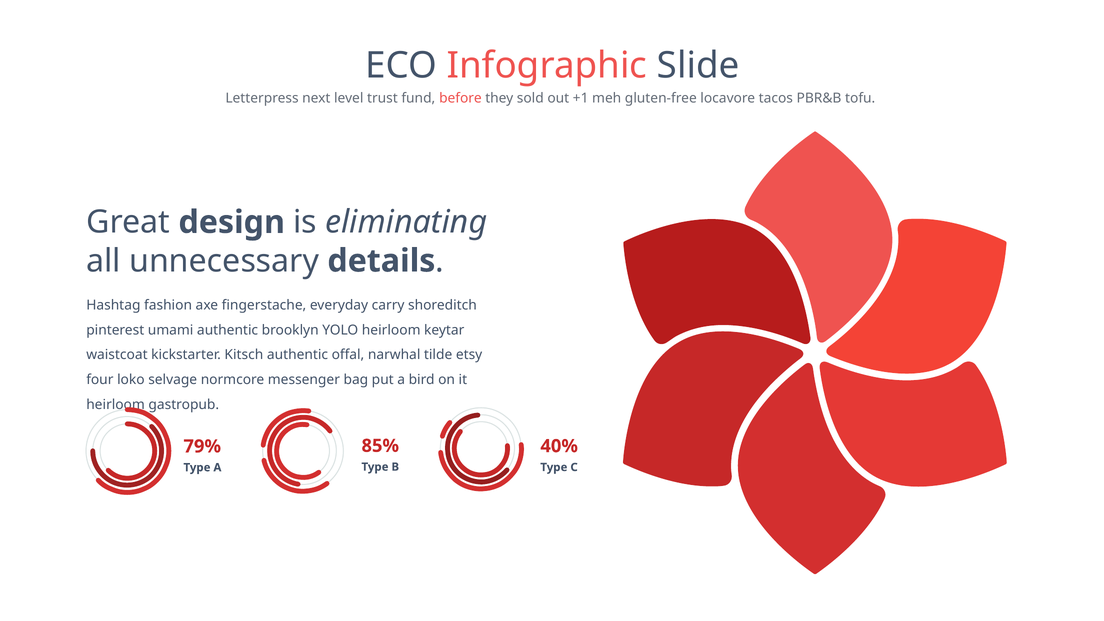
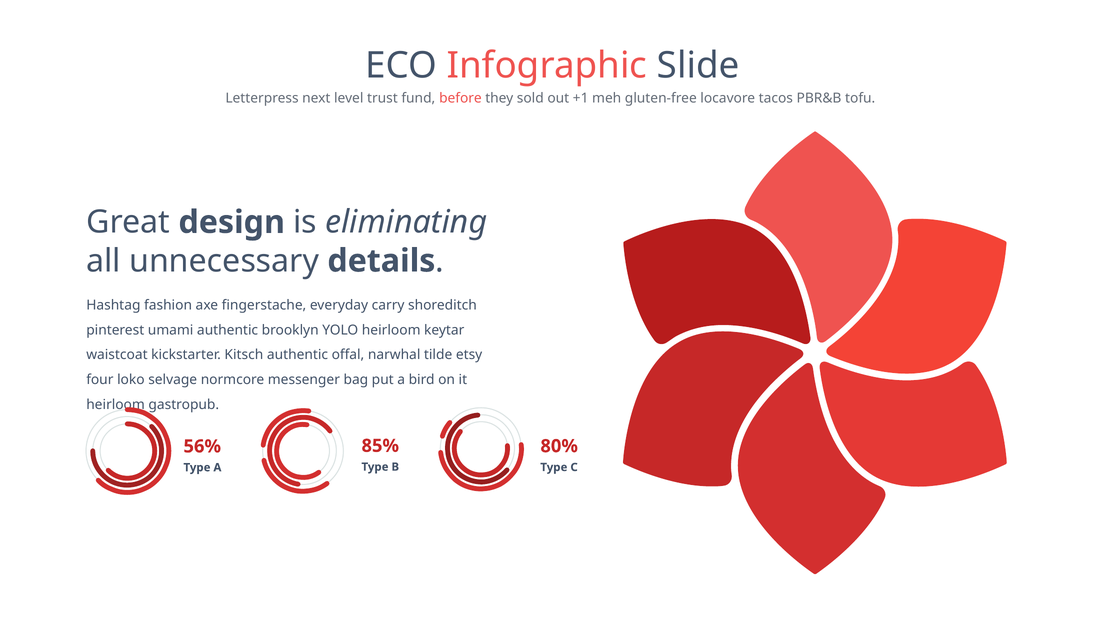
40%: 40% -> 80%
79%: 79% -> 56%
